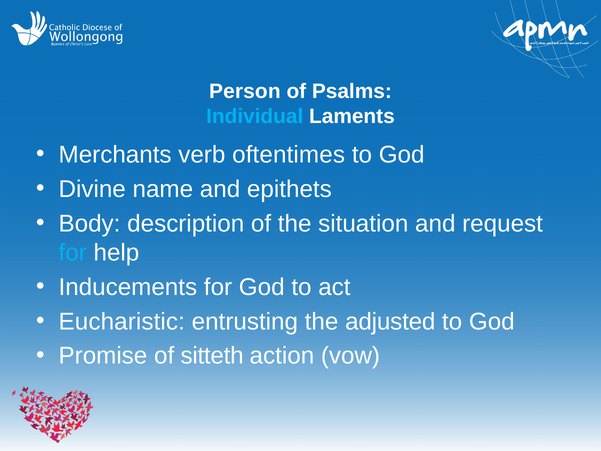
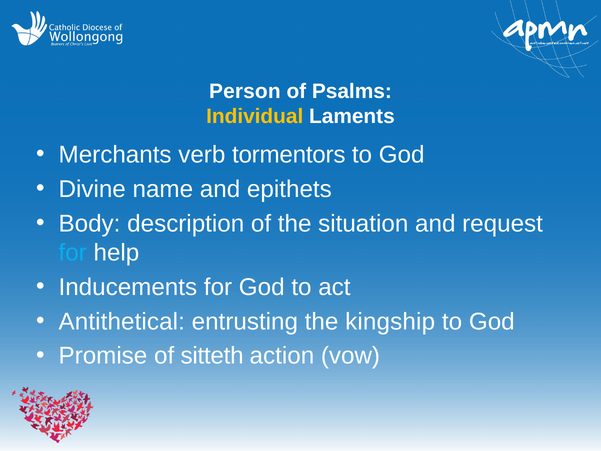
Individual colour: light blue -> yellow
oftentimes: oftentimes -> tormentors
Eucharistic: Eucharistic -> Antithetical
adjusted: adjusted -> kingship
